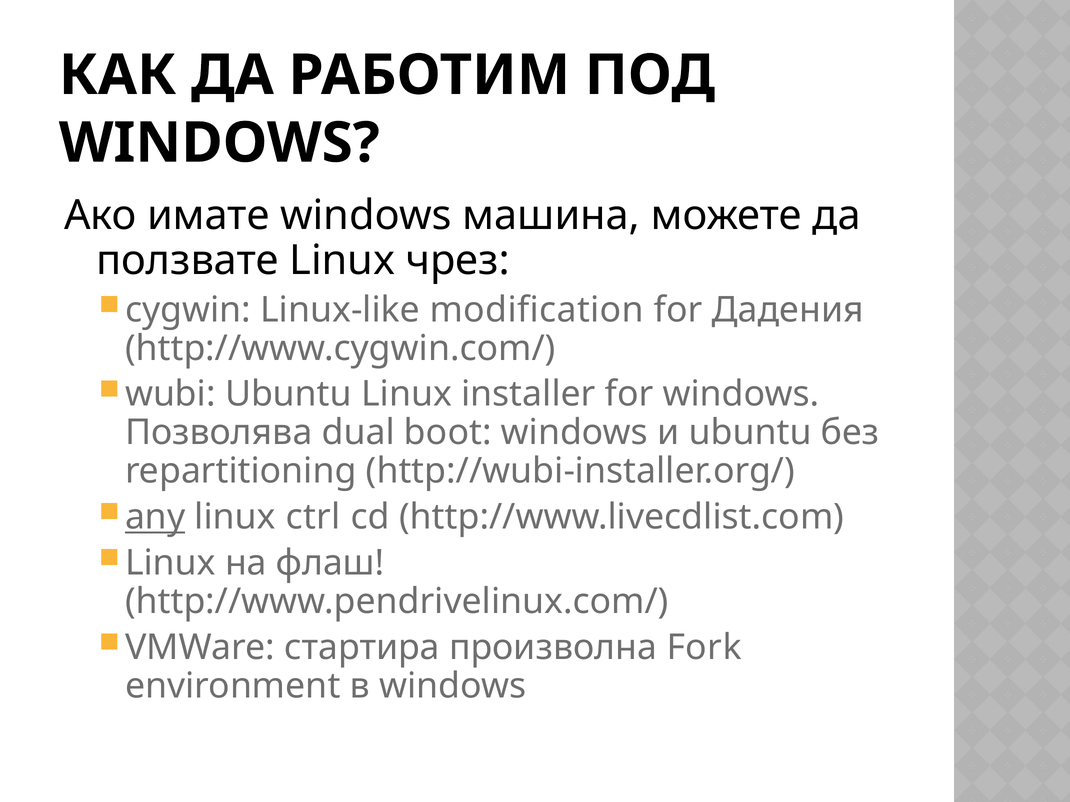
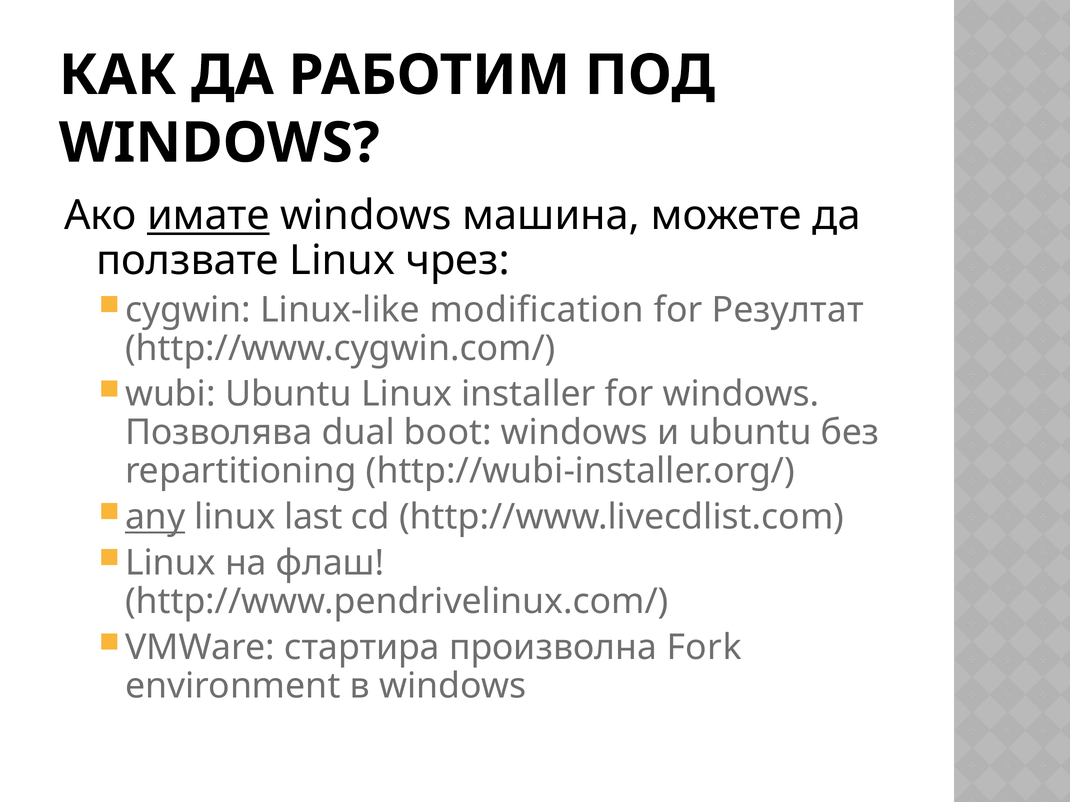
имате underline: none -> present
Дадения: Дадения -> Резултат
ctrl: ctrl -> last
